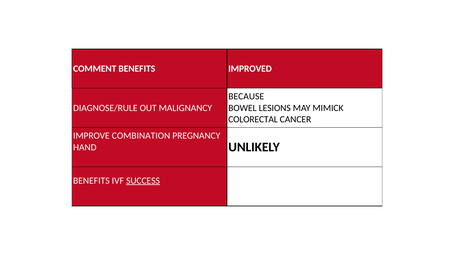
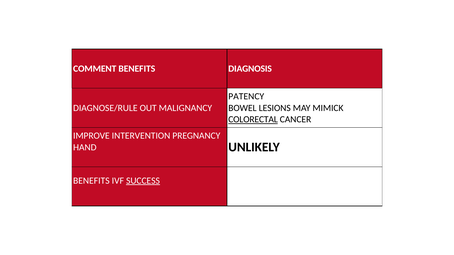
IMPROVED: IMPROVED -> DIAGNOSIS
BECAUSE: BECAUSE -> PATENCY
COLORECTAL underline: none -> present
COMBINATION: COMBINATION -> INTERVENTION
